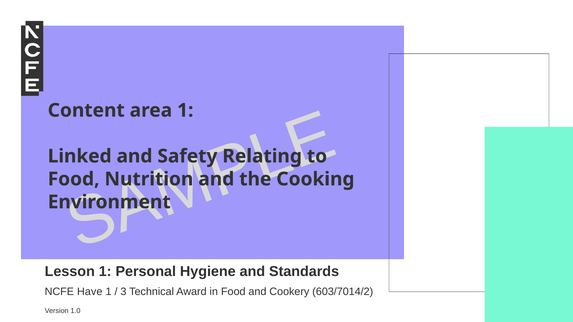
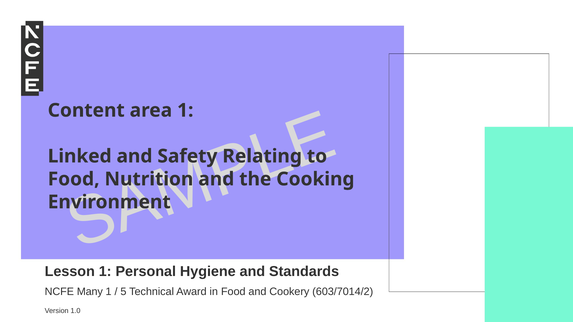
Have: Have -> Many
3: 3 -> 5
